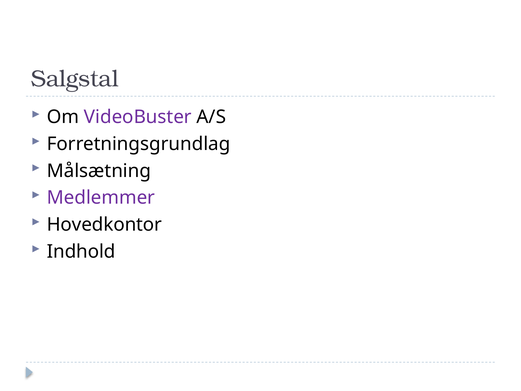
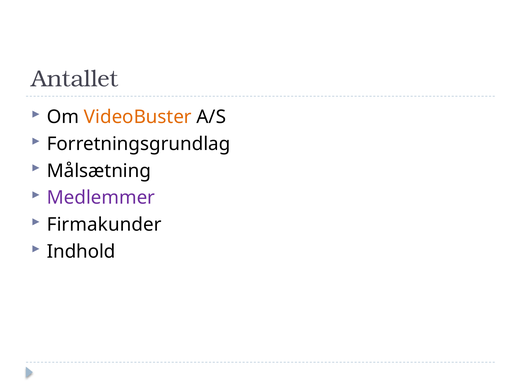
Salgstal: Salgstal -> Antallet
VideoBuster colour: purple -> orange
Hovedkontor: Hovedkontor -> Firmakunder
